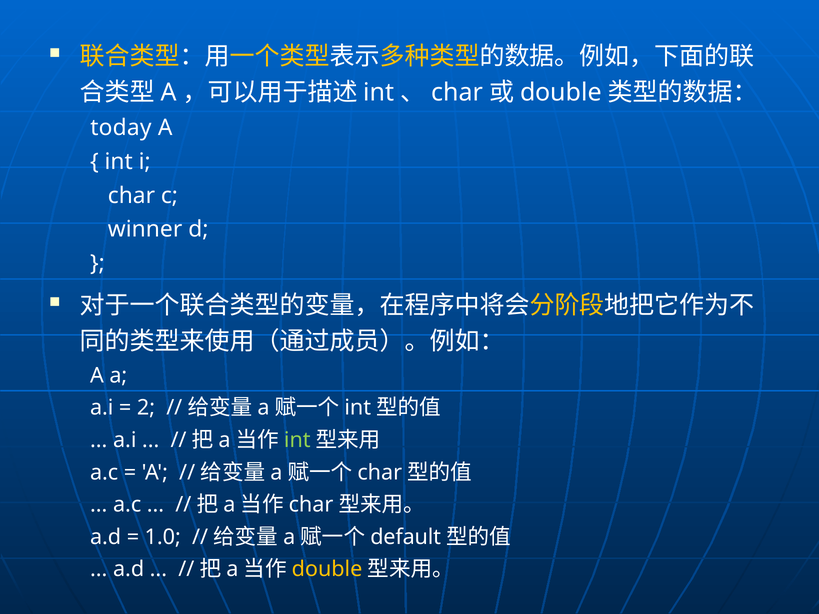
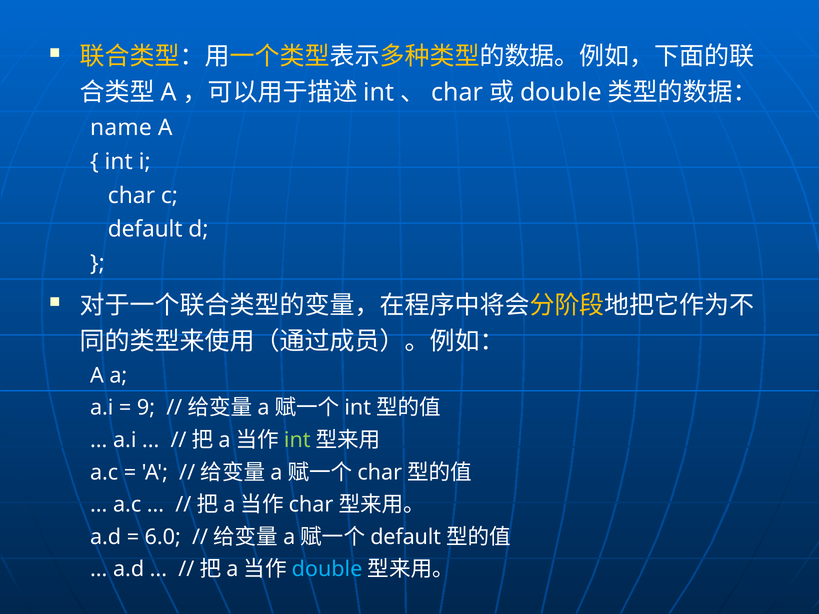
today: today -> name
winner at (145, 230): winner -> default
2: 2 -> 9
1.0: 1.0 -> 6.0
double at (327, 570) colour: yellow -> light blue
